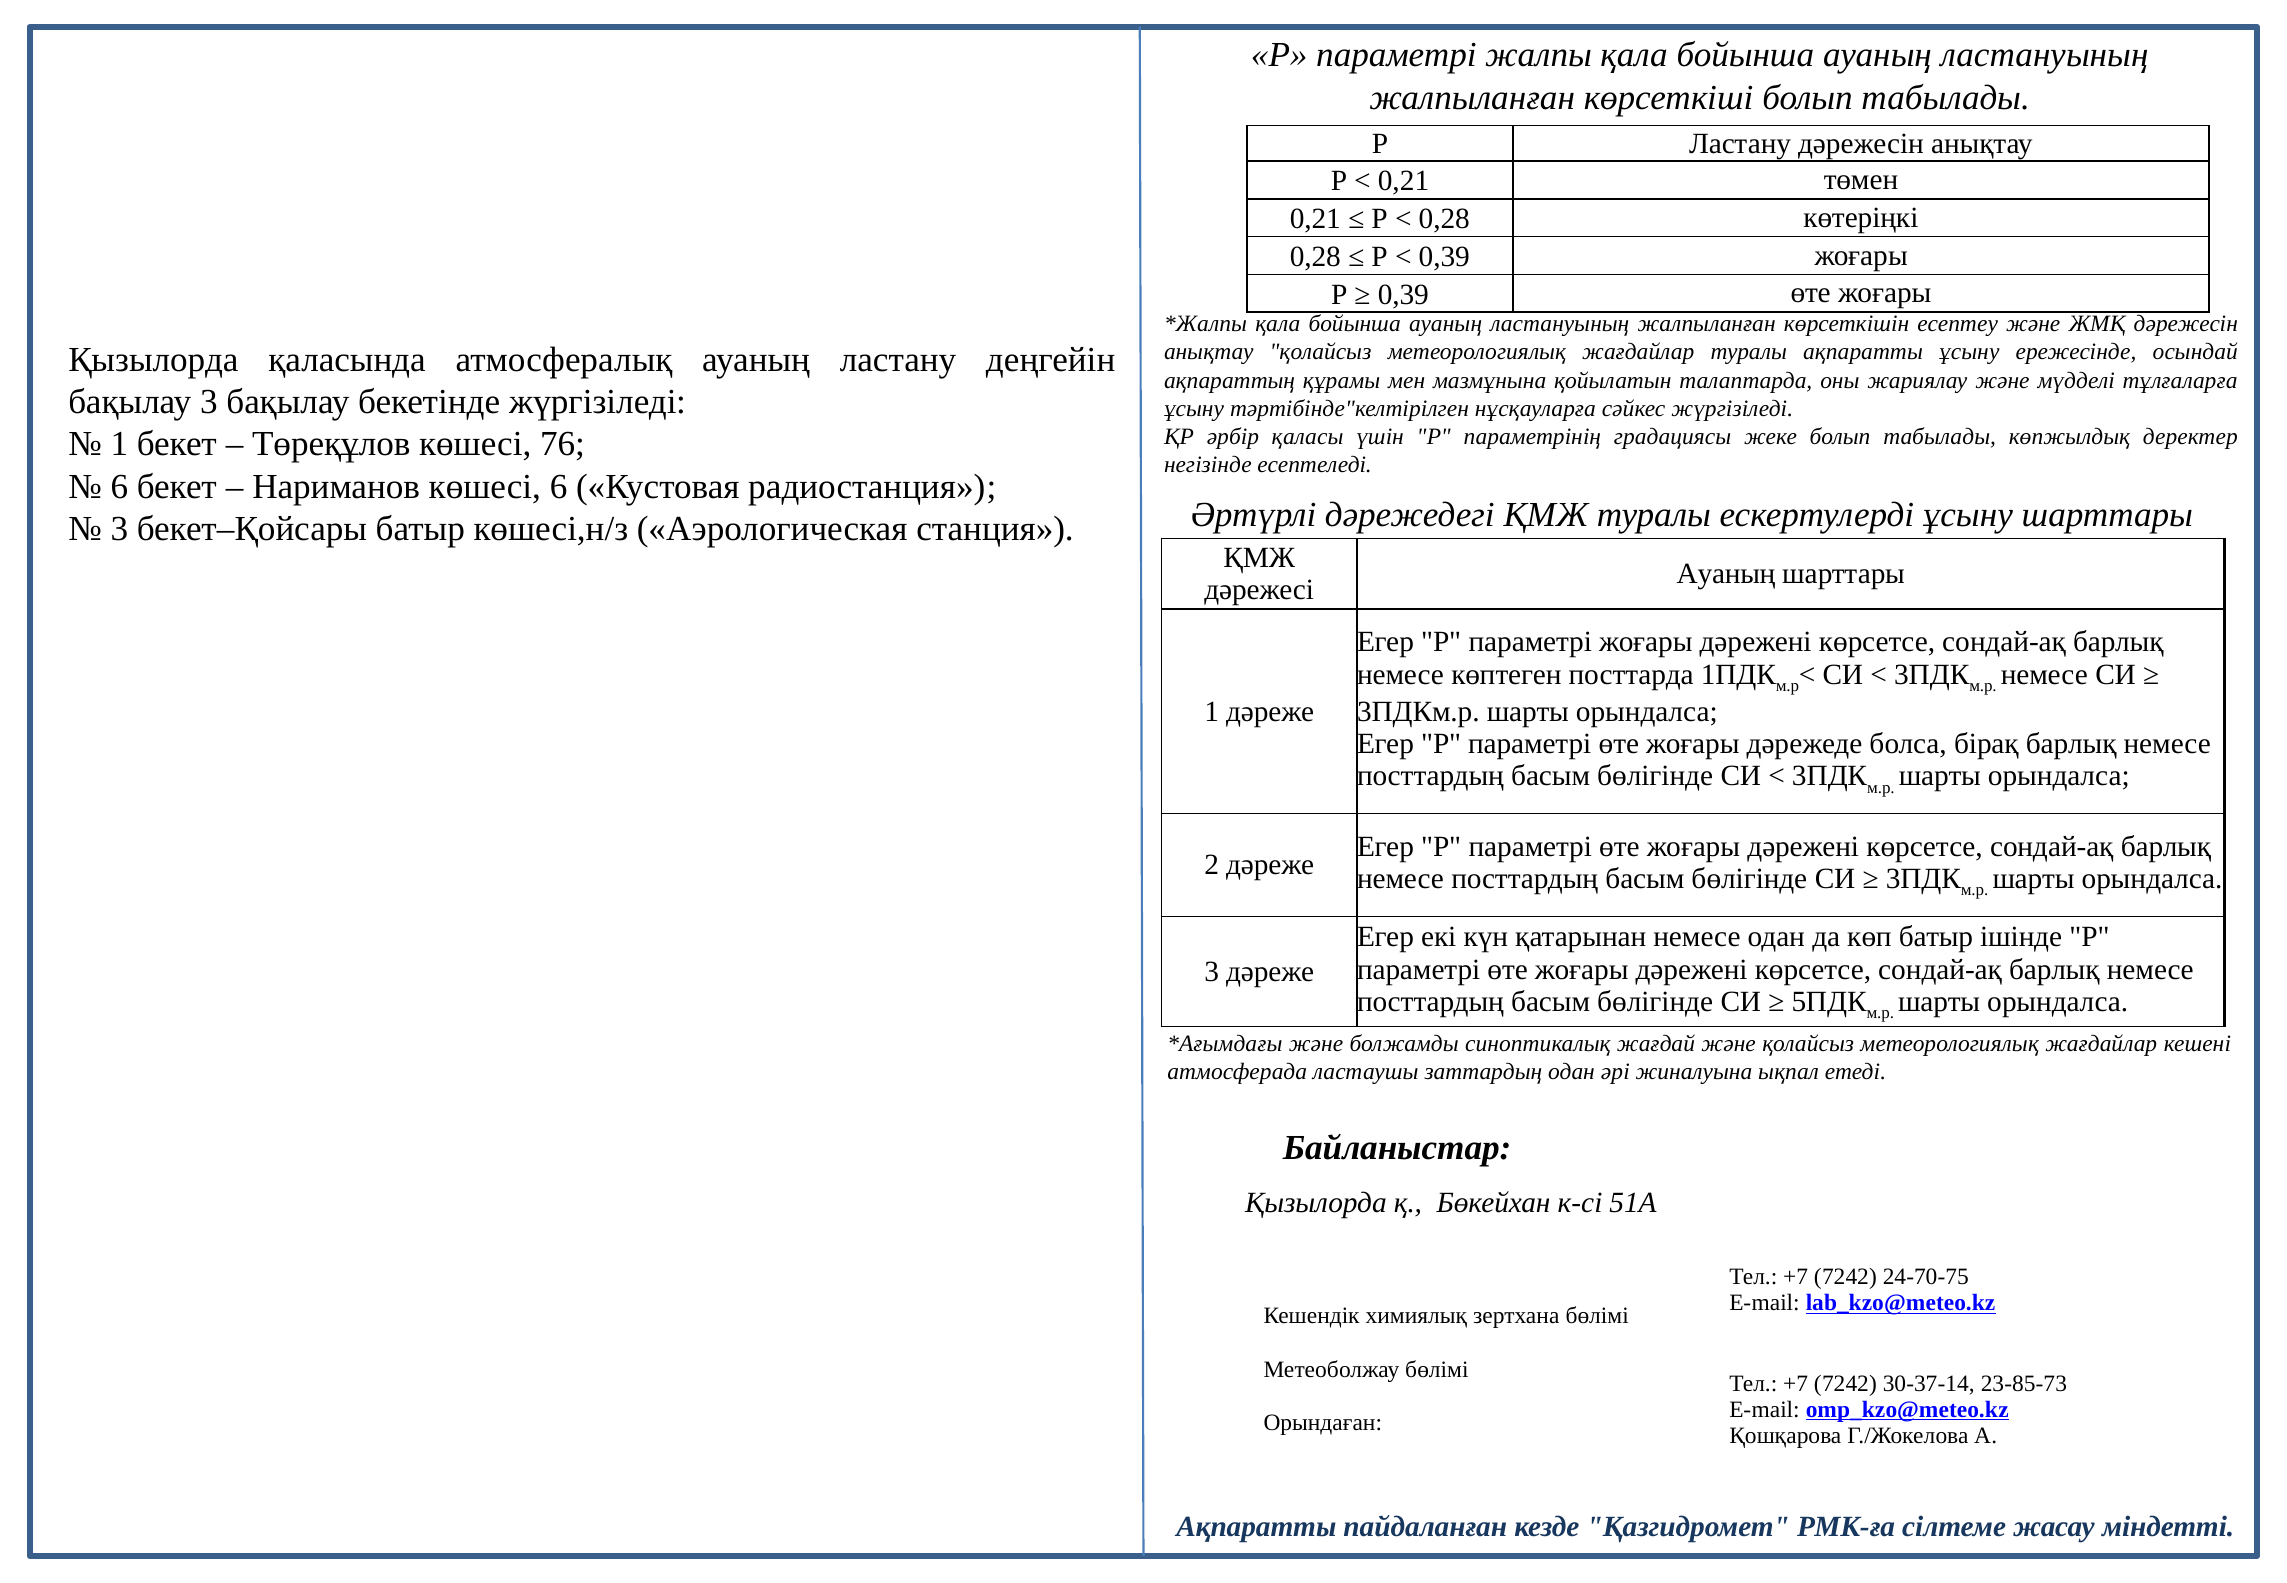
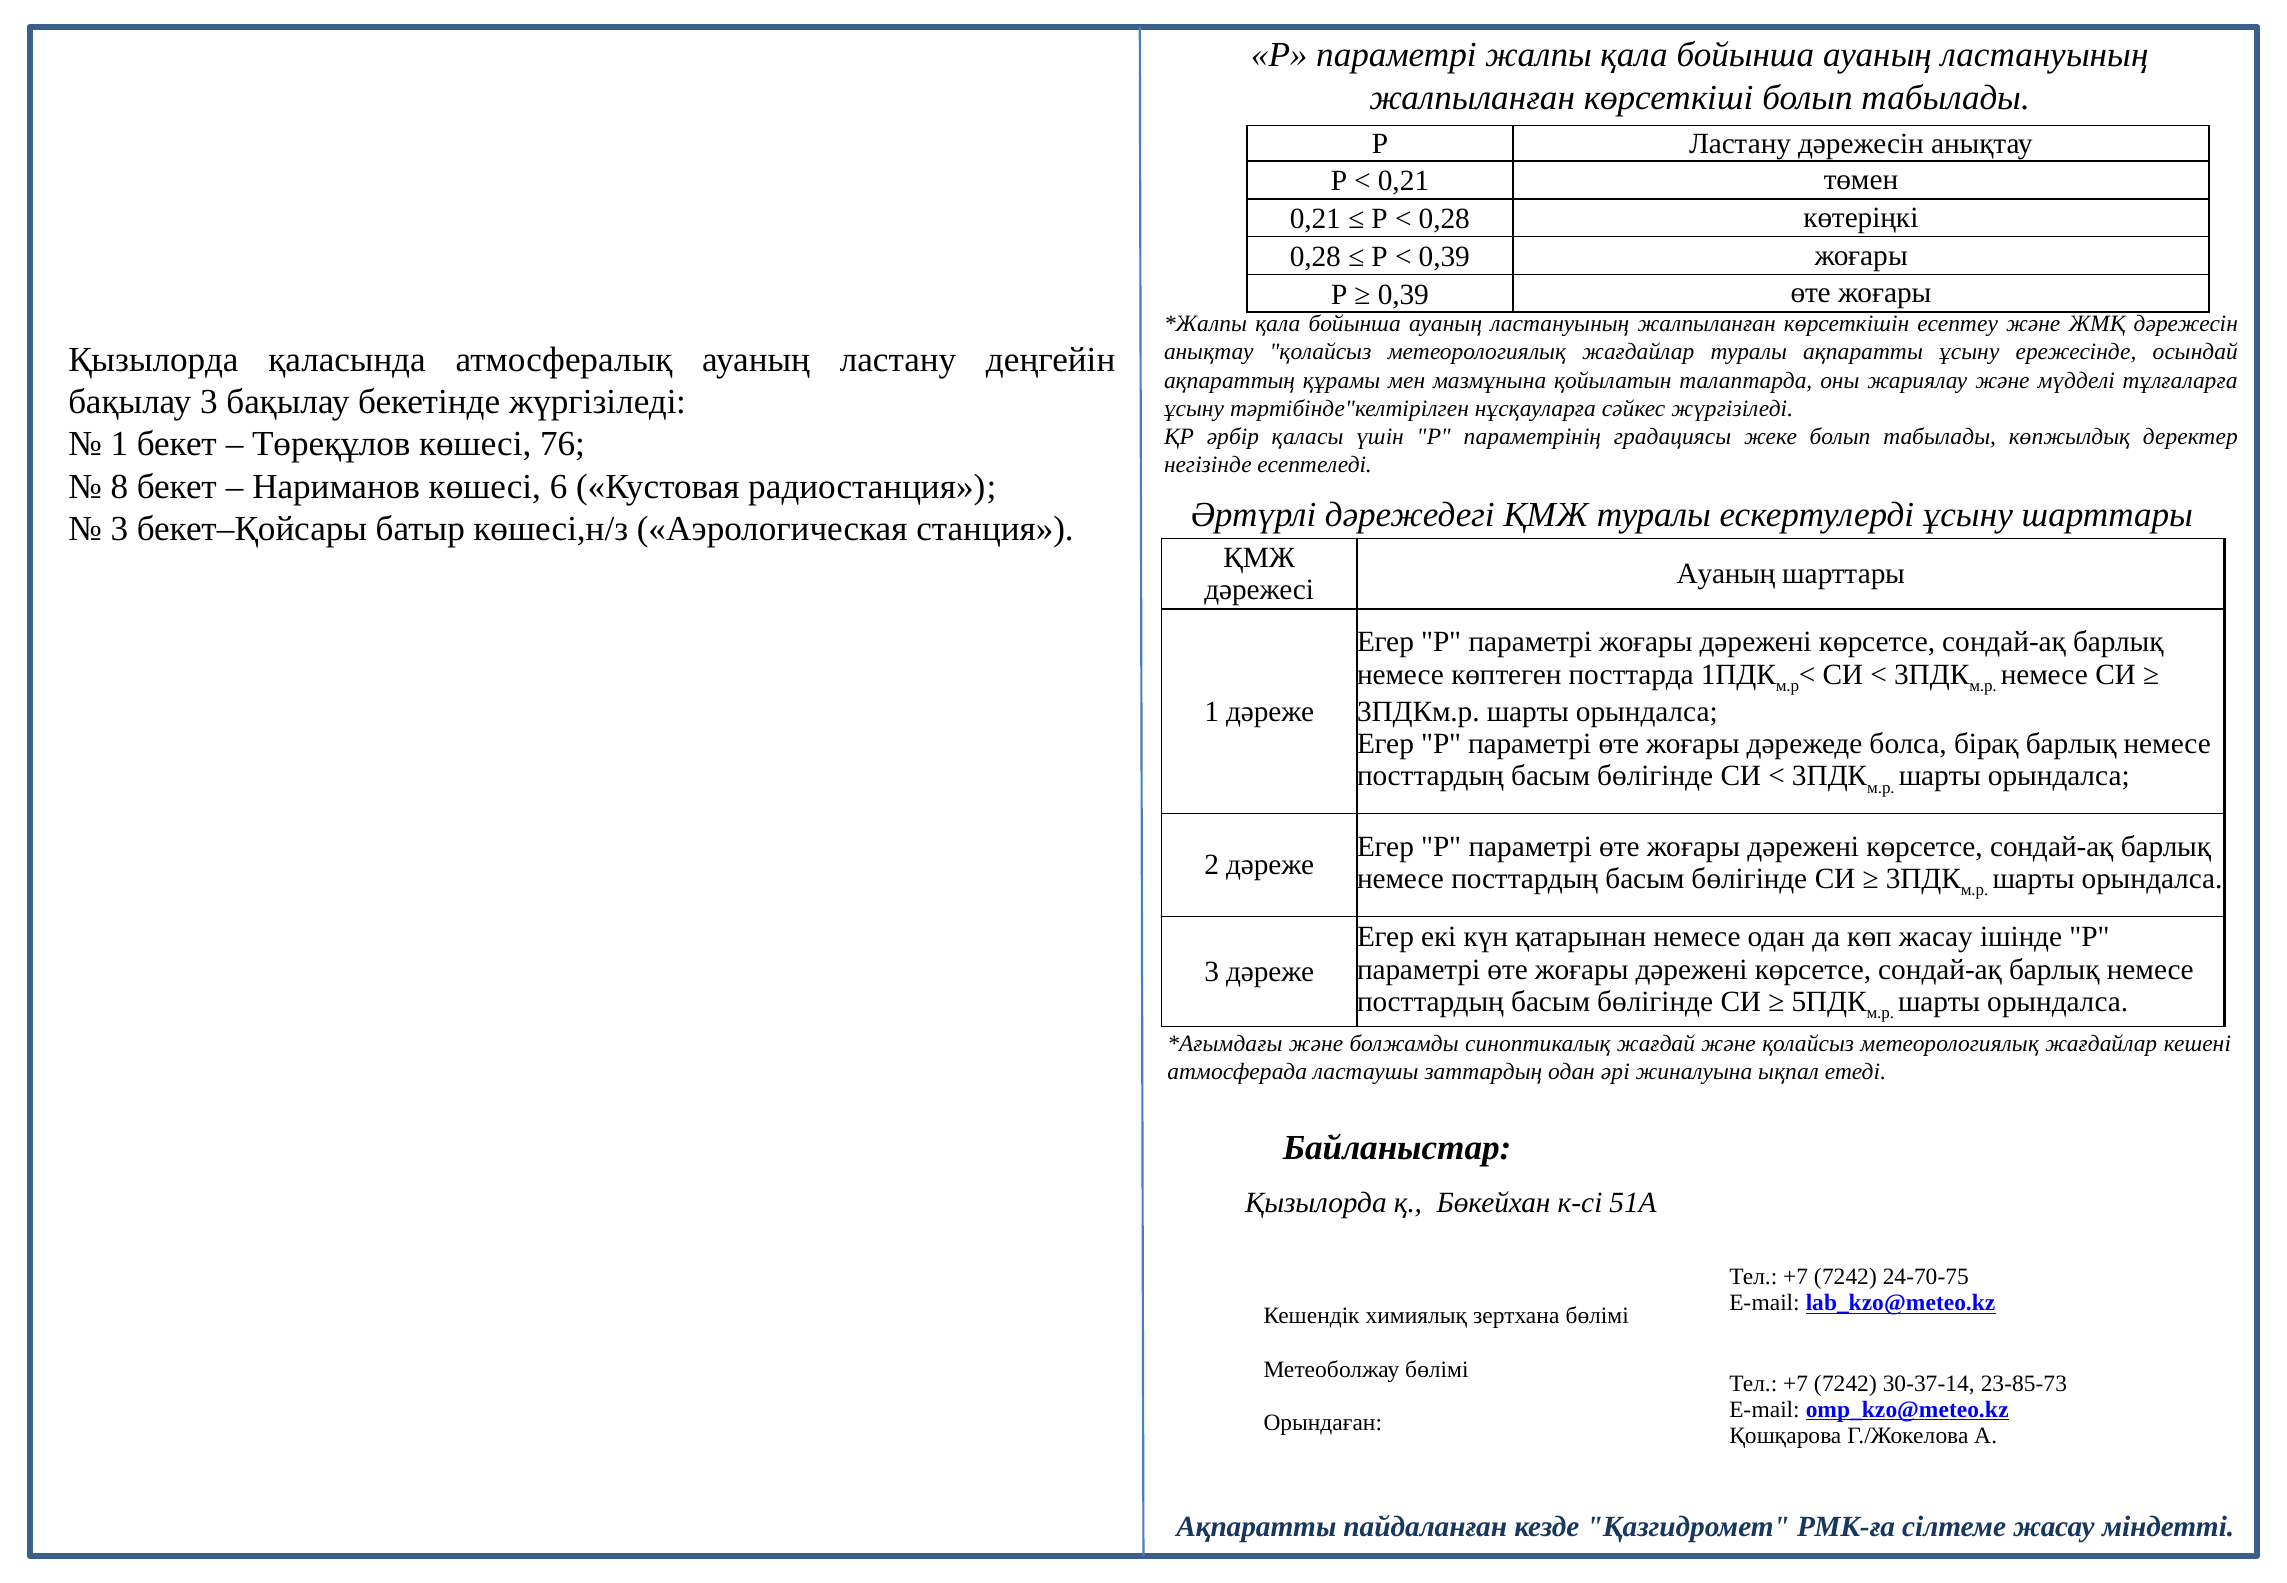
6 at (119, 487): 6 -> 8
көп батыр: батыр -> жасау
